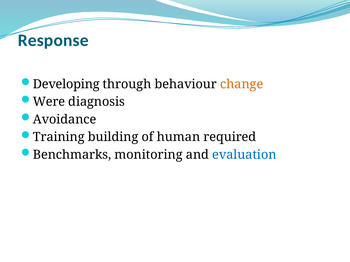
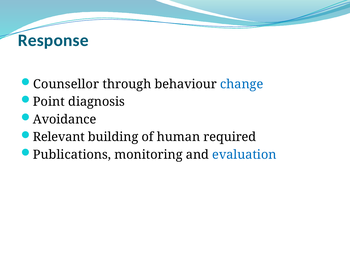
Developing: Developing -> Counsellor
change colour: orange -> blue
Were: Were -> Point
Training: Training -> Relevant
Benchmarks: Benchmarks -> Publications
